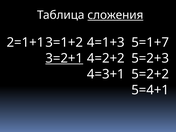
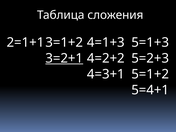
сложения underline: present -> none
5=1+7: 5=1+7 -> 5=1+3
5=2+2: 5=2+2 -> 5=1+2
